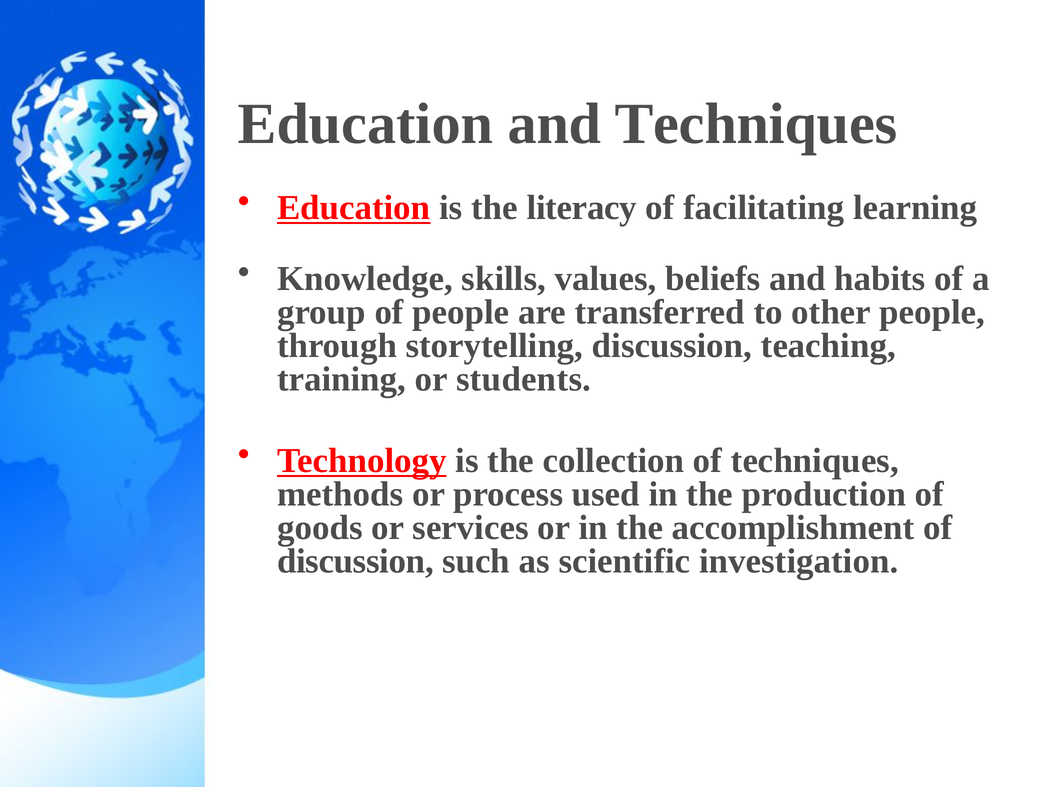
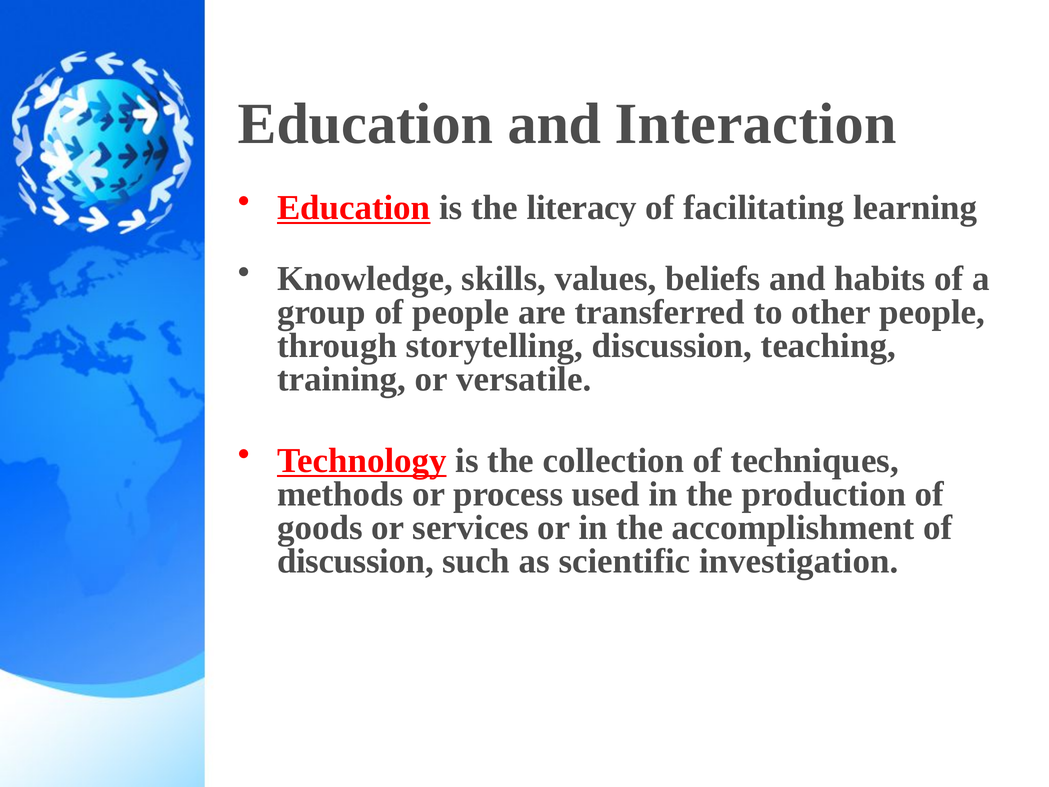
and Techniques: Techniques -> Interaction
students: students -> versatile
